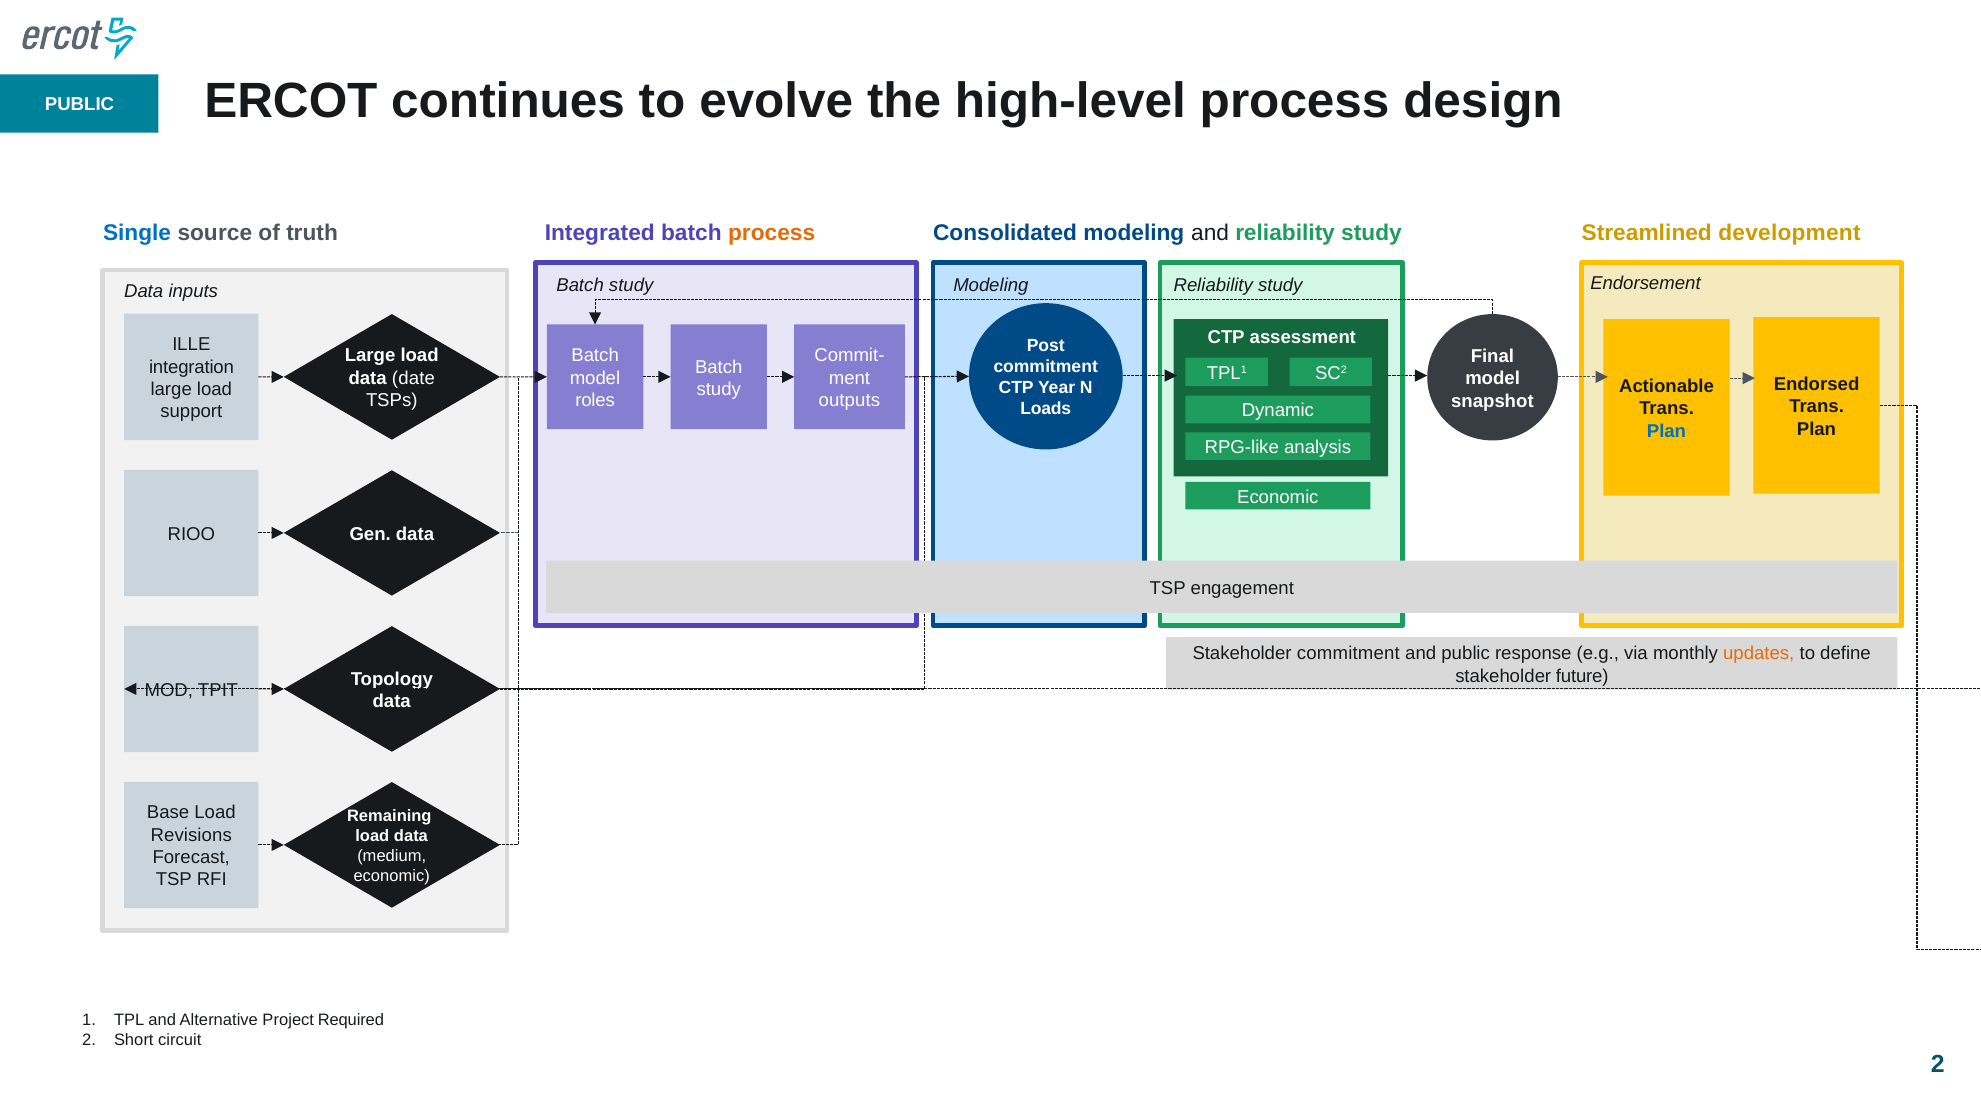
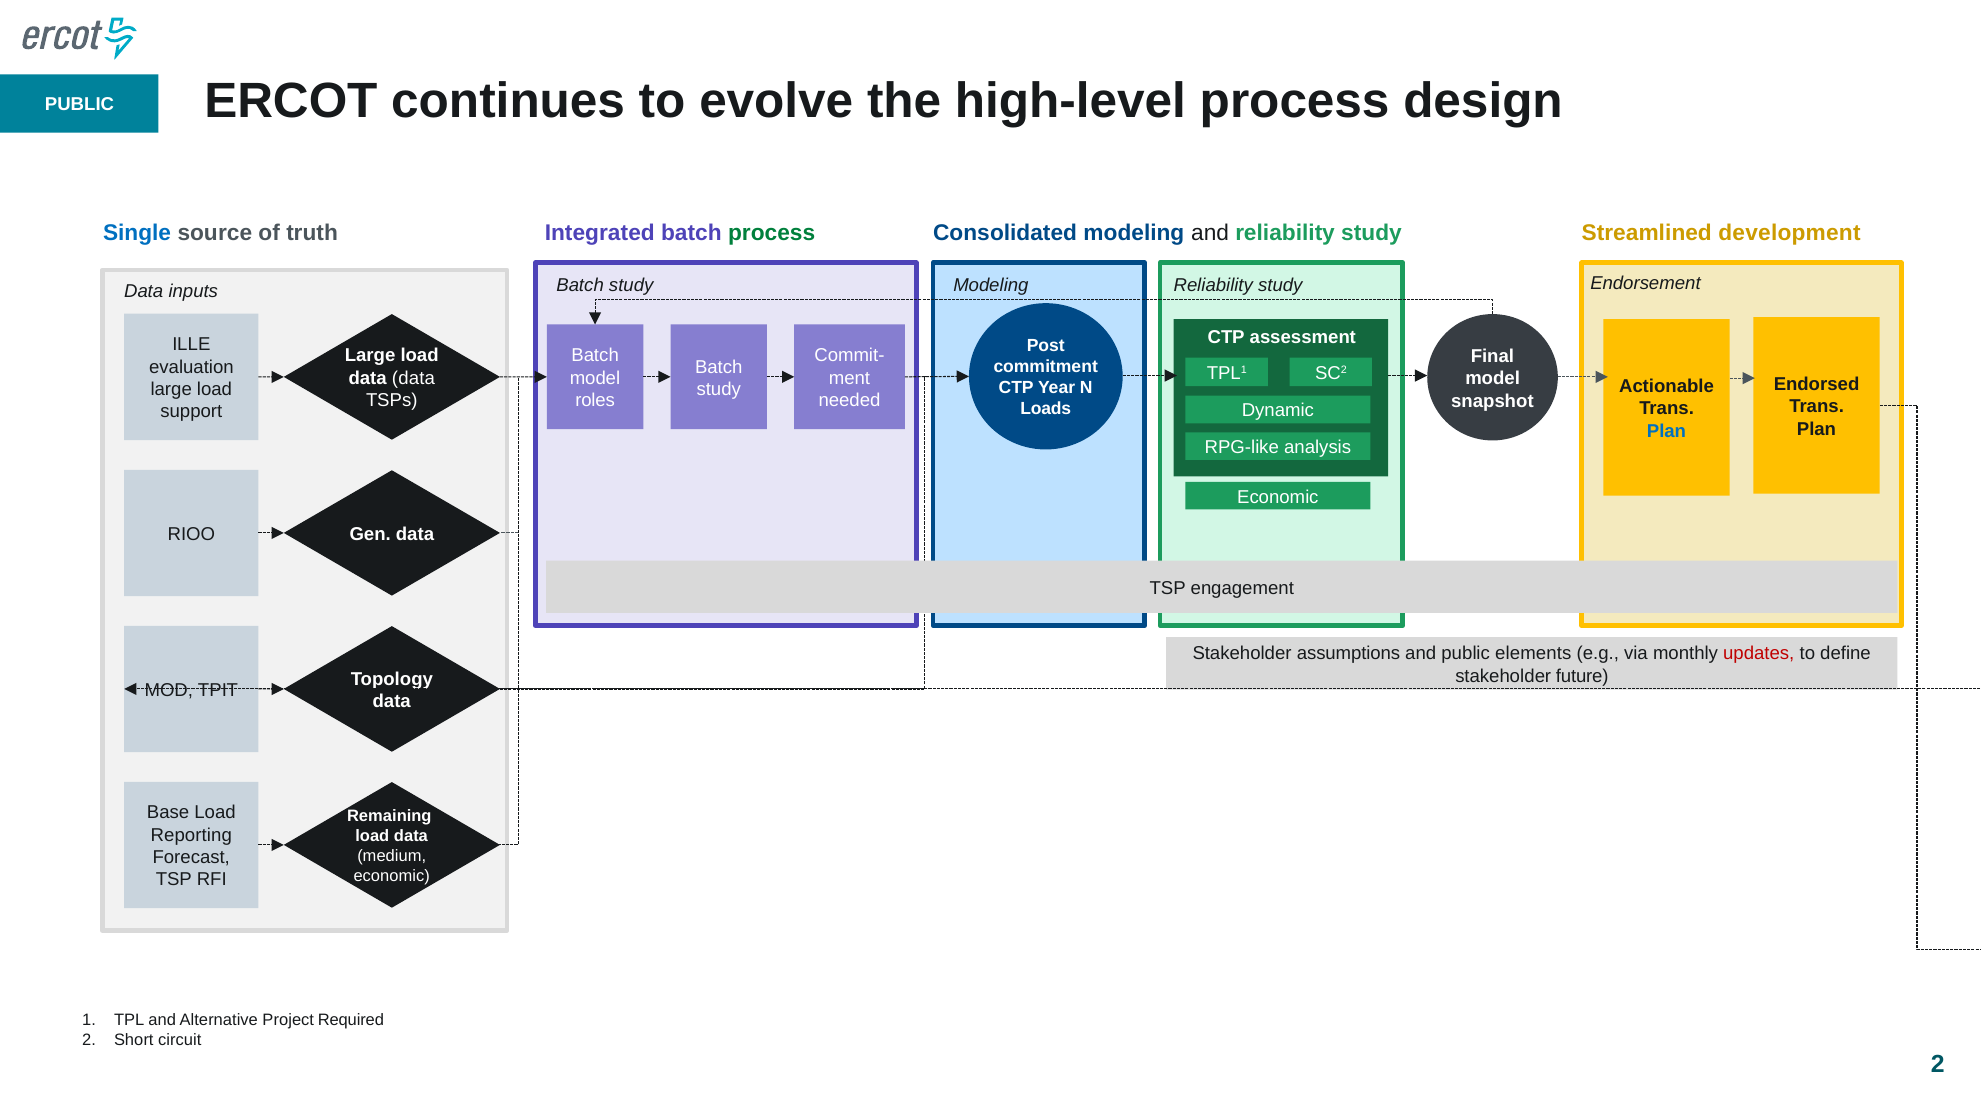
process at (772, 233) colour: orange -> green
integration: integration -> evaluation
data date: date -> data
outputs: outputs -> needed
Stakeholder commitment: commitment -> assumptions
response: response -> elements
updates colour: orange -> red
Revisions: Revisions -> Reporting
